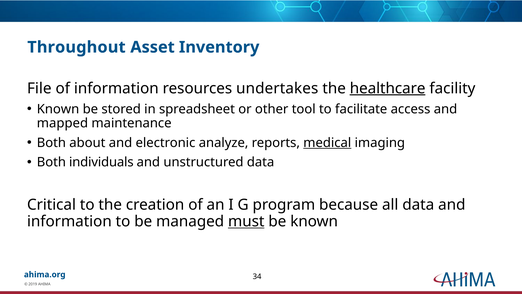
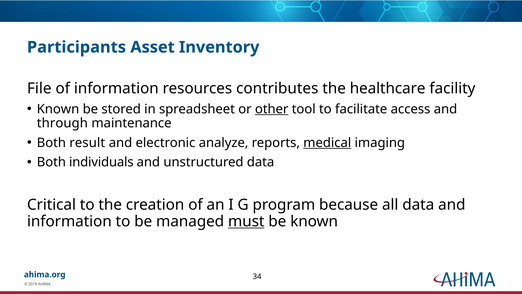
Throughout: Throughout -> Participants
undertakes: undertakes -> contributes
healthcare underline: present -> none
other underline: none -> present
mapped: mapped -> through
about: about -> result
